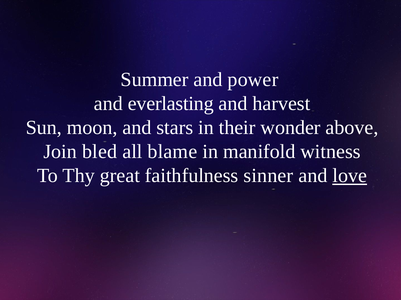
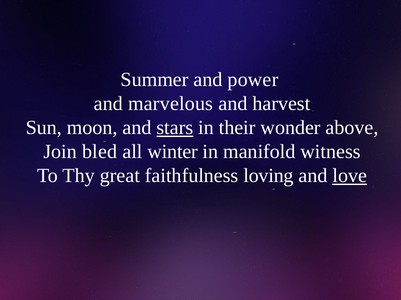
everlasting: everlasting -> marvelous
stars underline: none -> present
blame: blame -> winter
sinner: sinner -> loving
